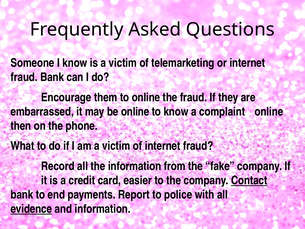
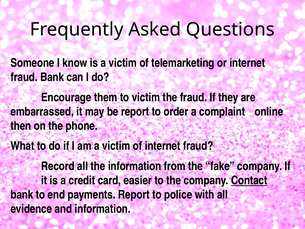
to online: online -> victim
be online: online -> report
to know: know -> order
evidence underline: present -> none
